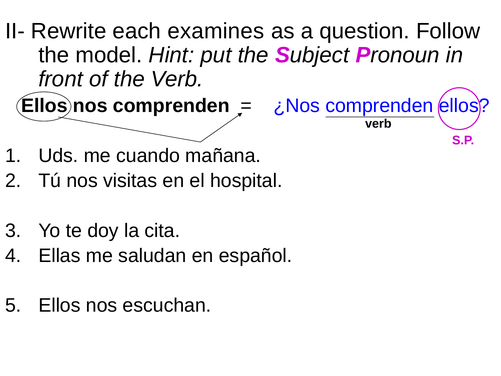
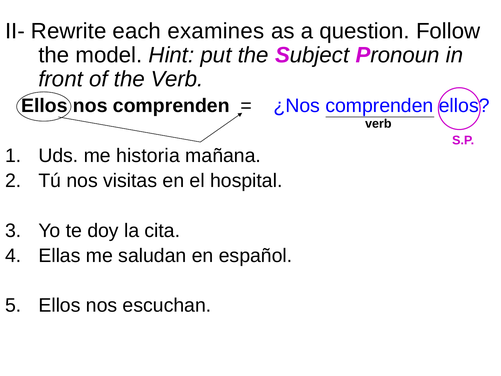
cuando: cuando -> historia
